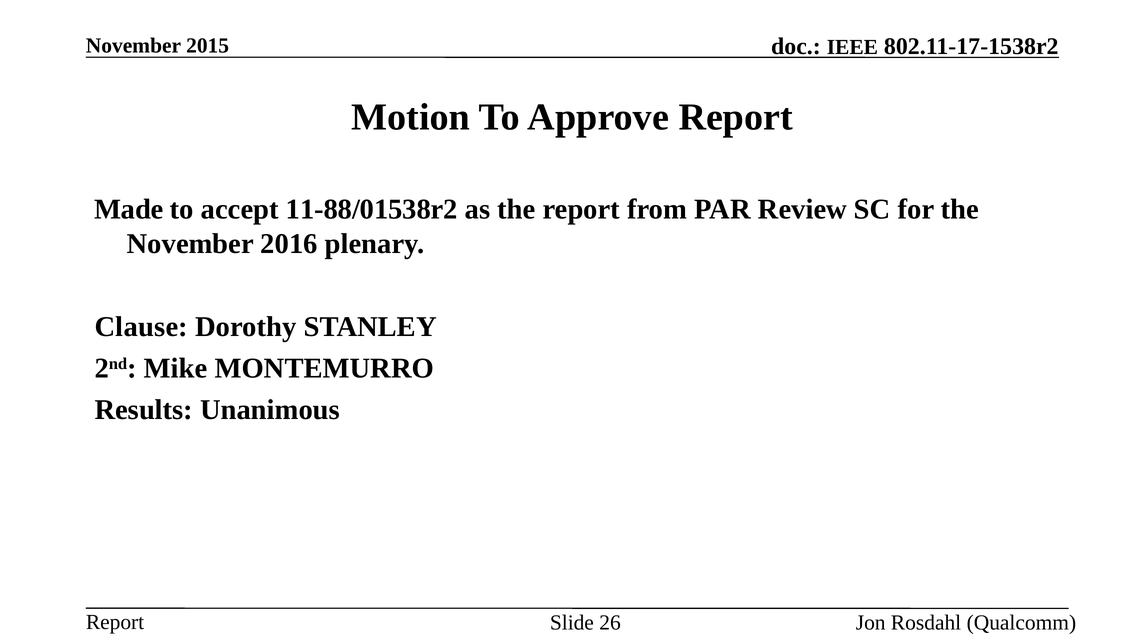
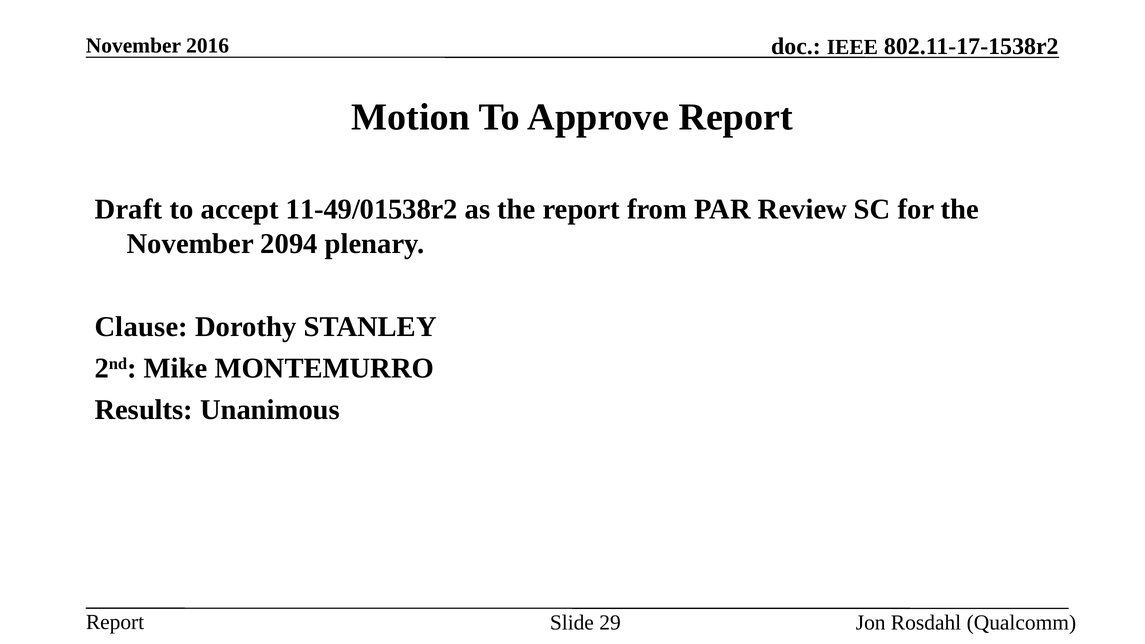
2015: 2015 -> 2016
Made: Made -> Draft
11-88/01538r2: 11-88/01538r2 -> 11-49/01538r2
2016: 2016 -> 2094
26: 26 -> 29
